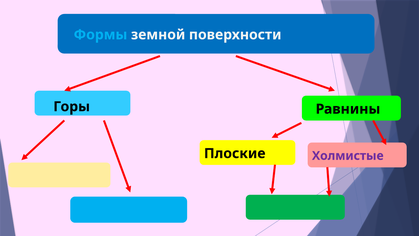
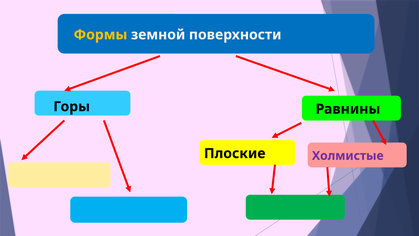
Формы colour: light blue -> yellow
